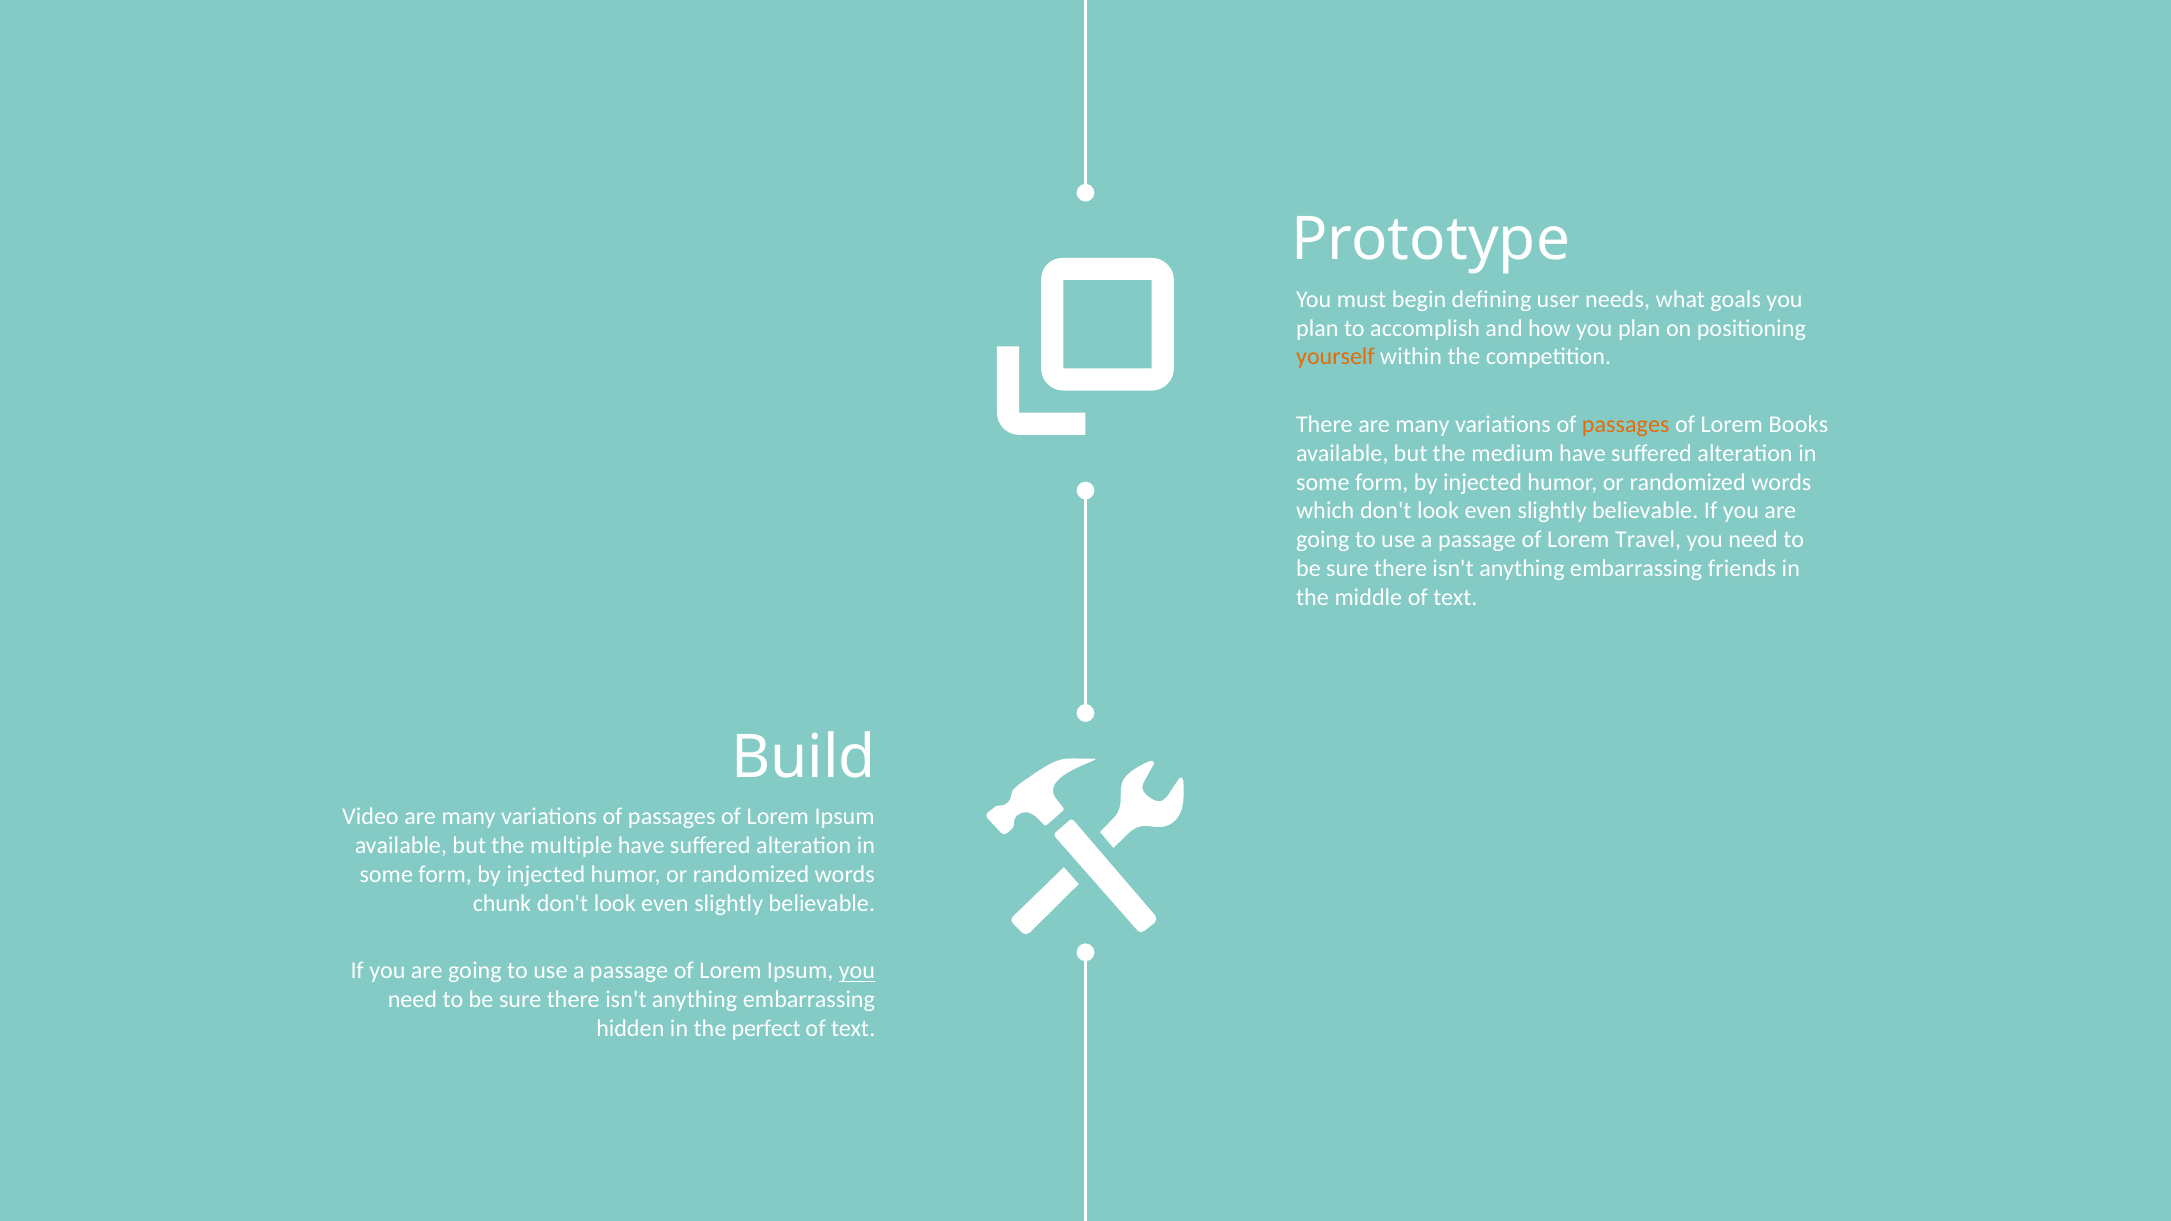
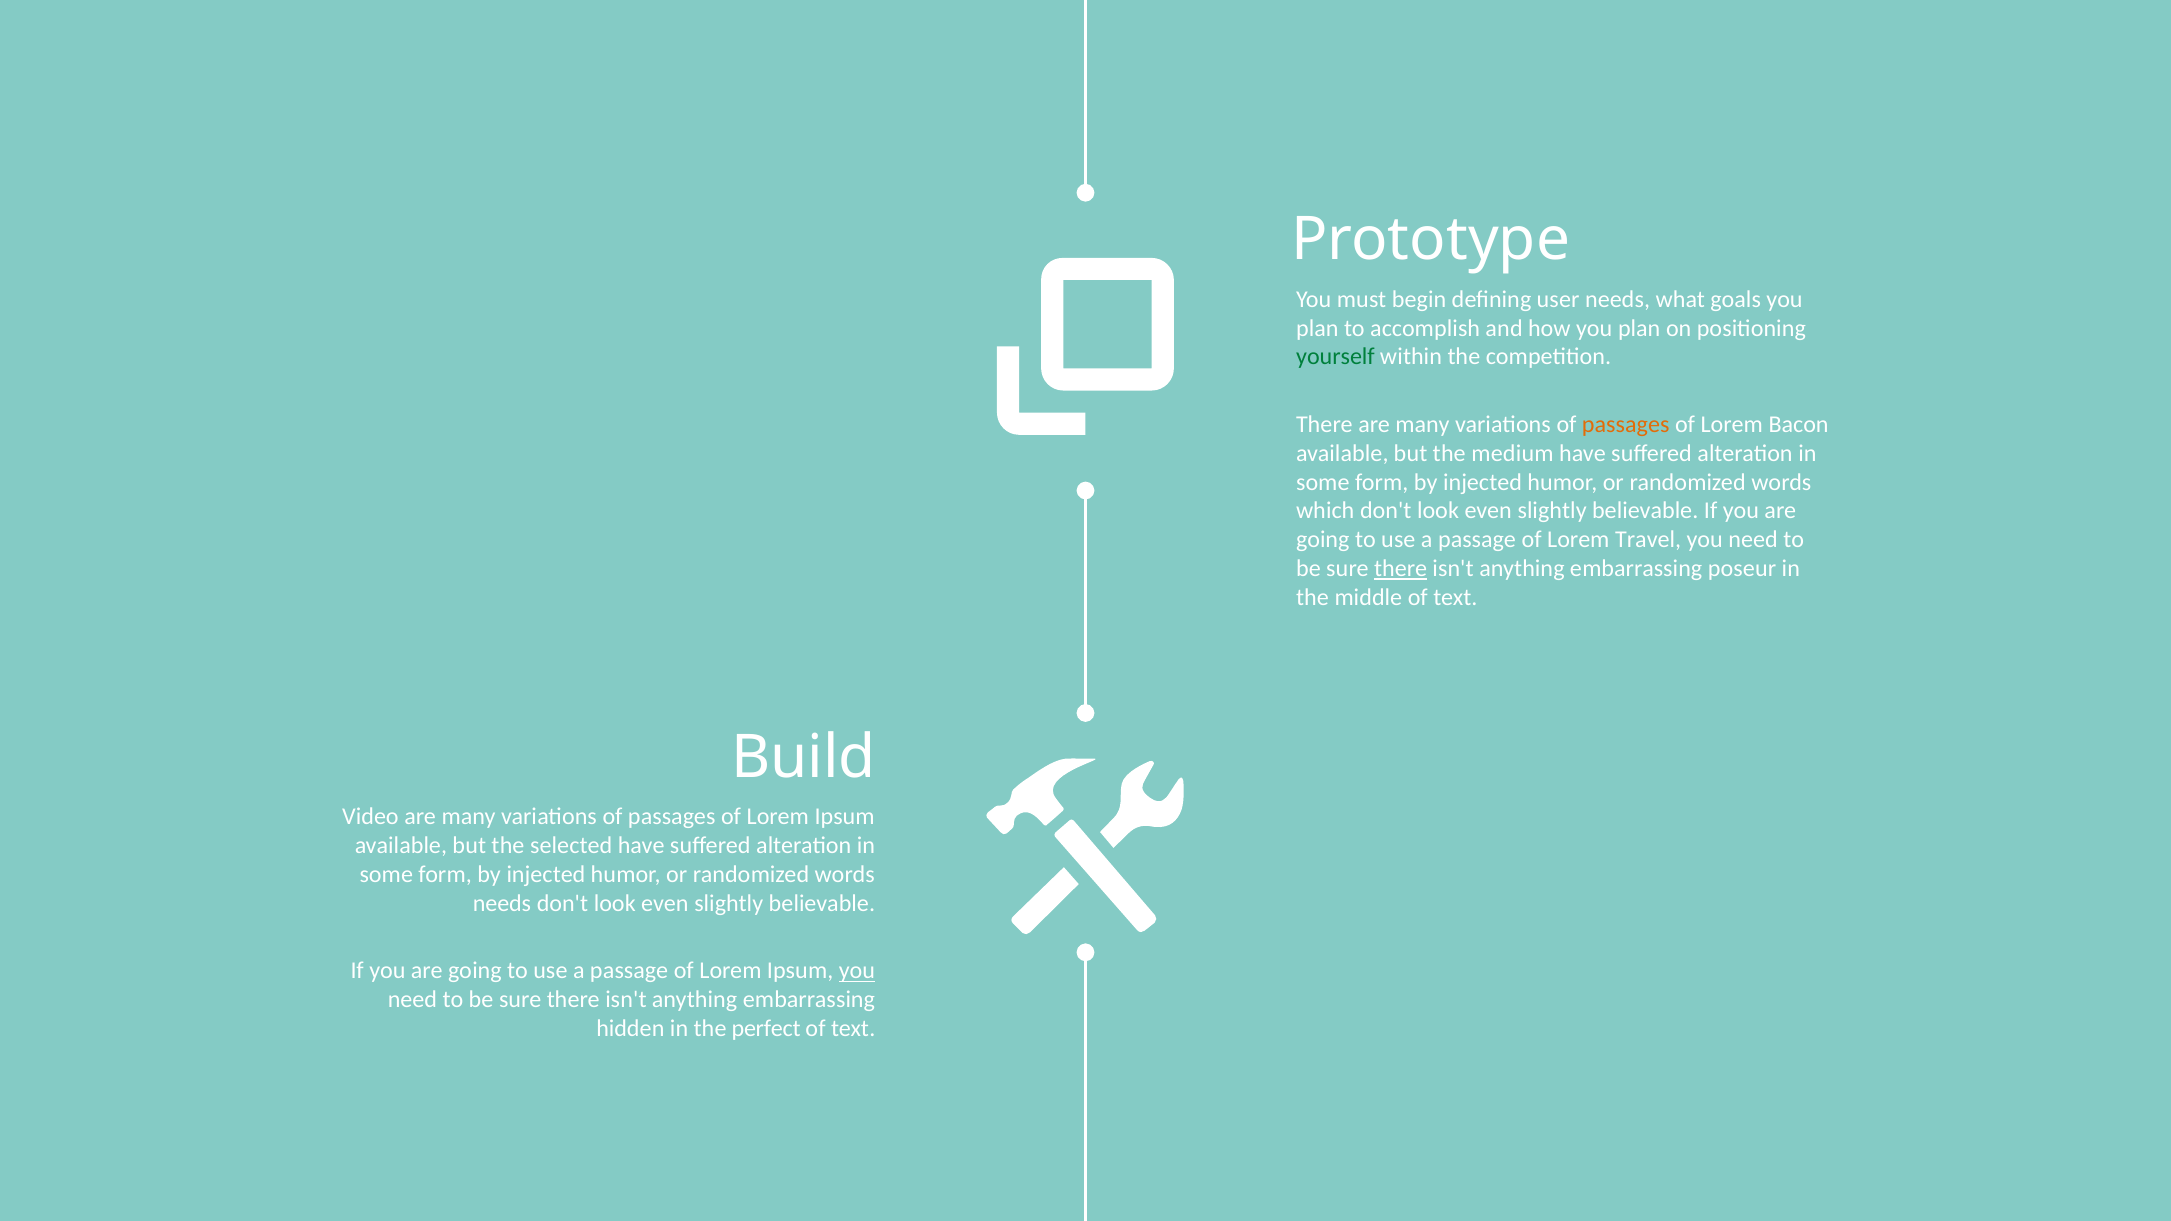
yourself colour: orange -> green
Books: Books -> Bacon
there at (1401, 569) underline: none -> present
friends: friends -> poseur
multiple: multiple -> selected
chunk at (502, 904): chunk -> needs
